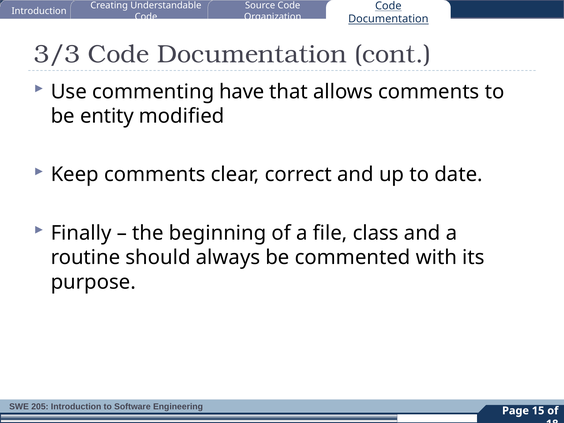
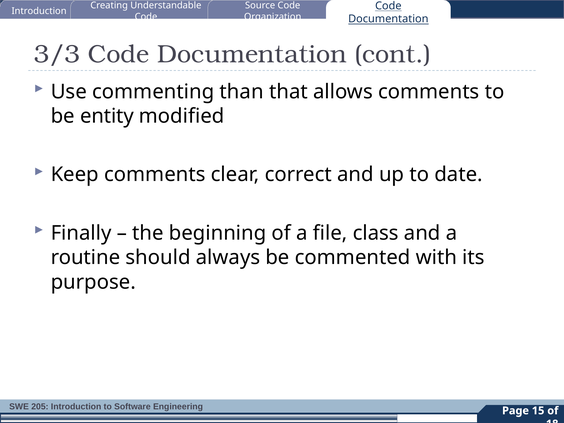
have: have -> than
